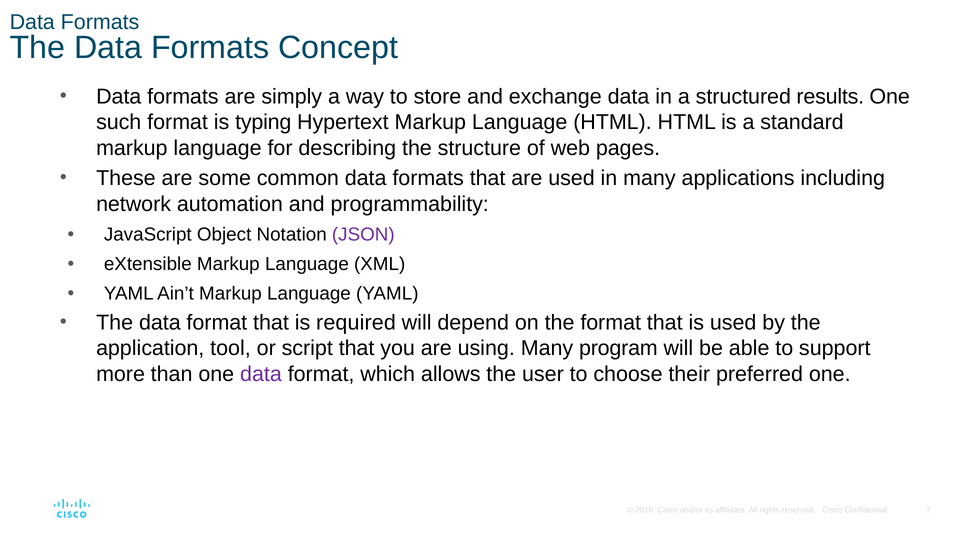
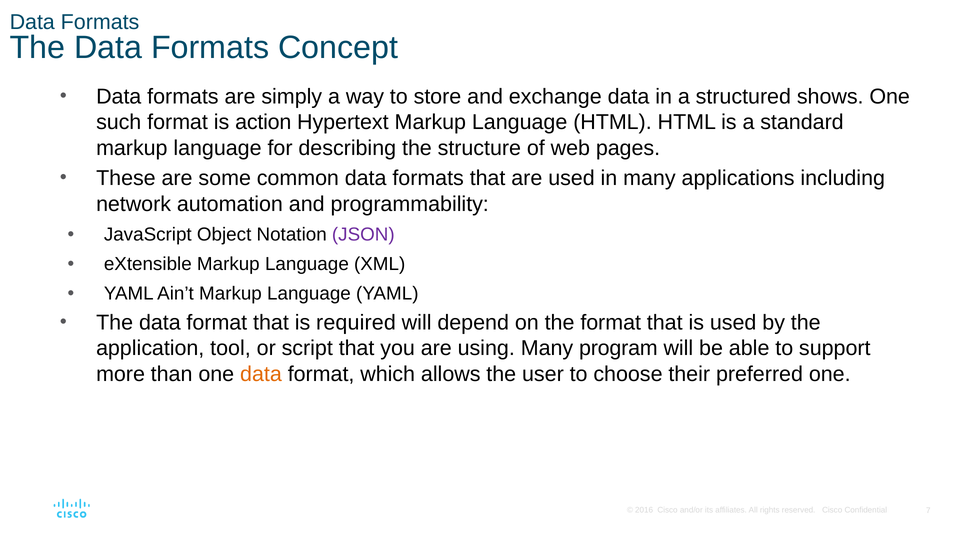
results: results -> shows
typing: typing -> action
data at (261, 374) colour: purple -> orange
